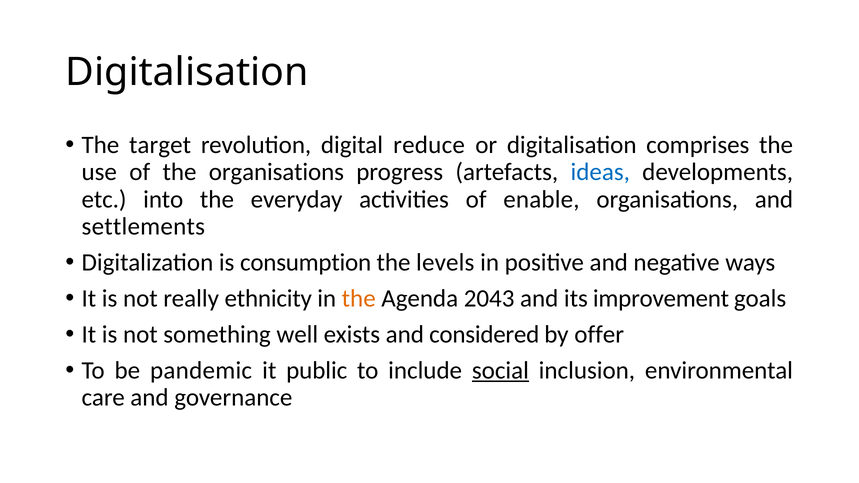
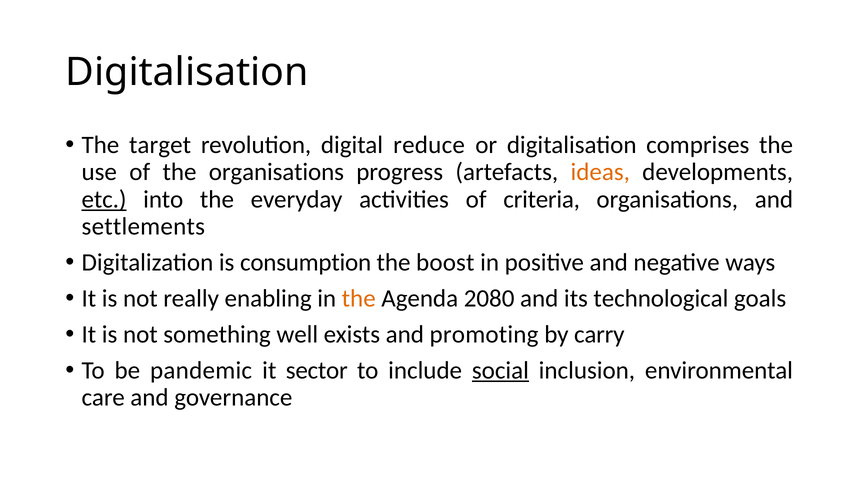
ideas colour: blue -> orange
etc underline: none -> present
enable: enable -> criteria
levels: levels -> boost
ethnicity: ethnicity -> enabling
2043: 2043 -> 2080
improvement: improvement -> technological
considered: considered -> promoting
offer: offer -> carry
public: public -> sector
